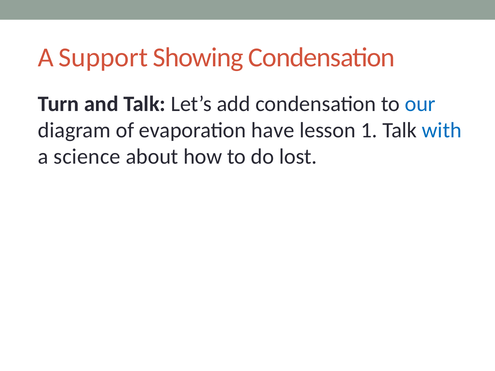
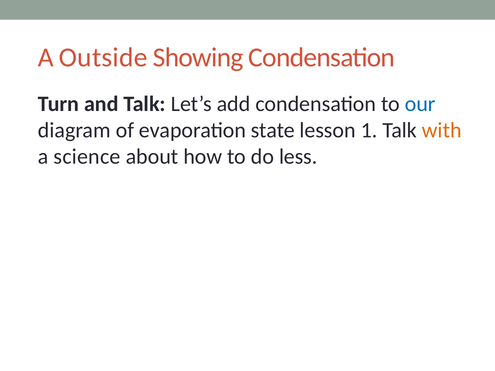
Support: Support -> Outside
have: have -> state
with colour: blue -> orange
lost: lost -> less
